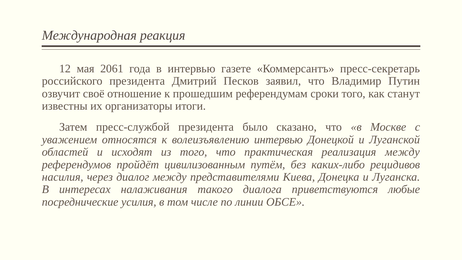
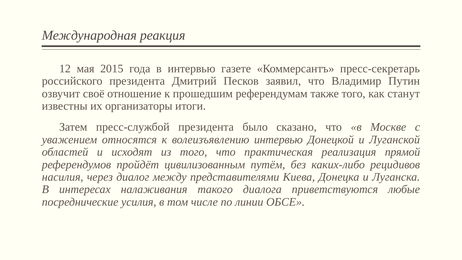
2061: 2061 -> 2015
сроки: сроки -> также
реализация между: между -> прямой
